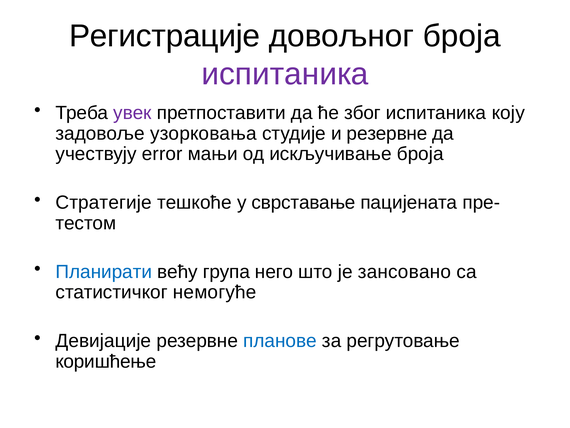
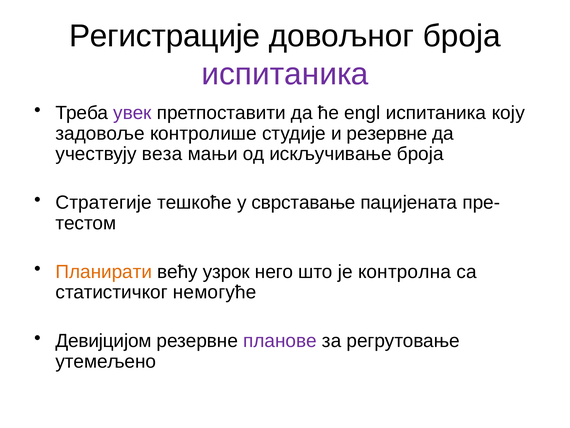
због: због -> engl
узорковања: узорковања -> контролише
error: error -> веза
Планирати colour: blue -> orange
група: група -> узрок
зансовано: зансовано -> контролна
Девијације: Девијације -> Девијцијом
планове colour: blue -> purple
коришћење: коришћење -> утемељено
